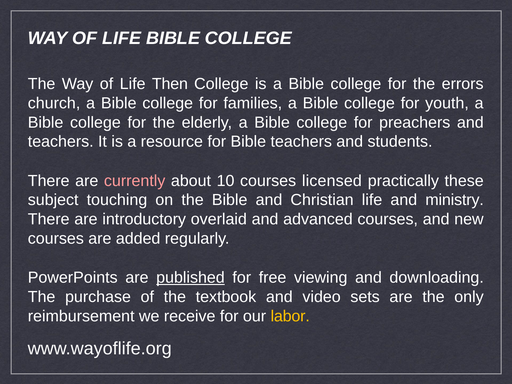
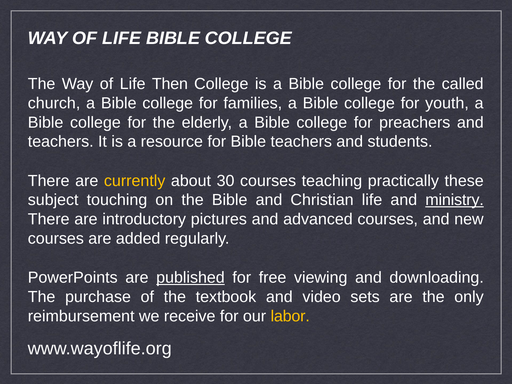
errors: errors -> called
currently colour: pink -> yellow
10: 10 -> 30
licensed: licensed -> teaching
ministry underline: none -> present
overlaid: overlaid -> pictures
